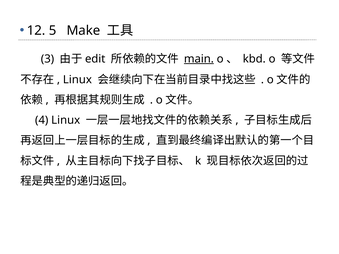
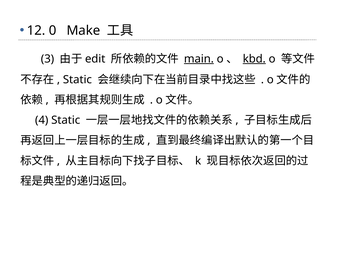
5: 5 -> 0
kbd underline: none -> present
Linux at (77, 80): Linux -> Static
4 Linux: Linux -> Static
